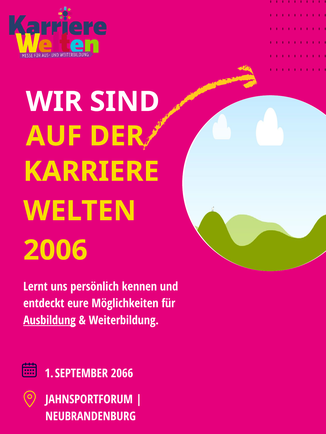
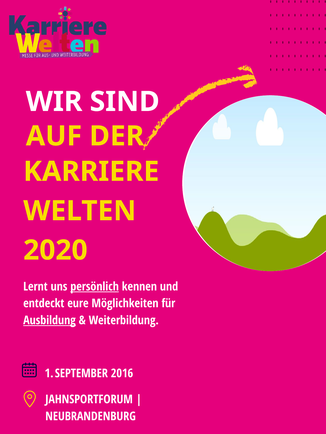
2006: 2006 -> 2020
persönlich underline: none -> present
2066: 2066 -> 2016
